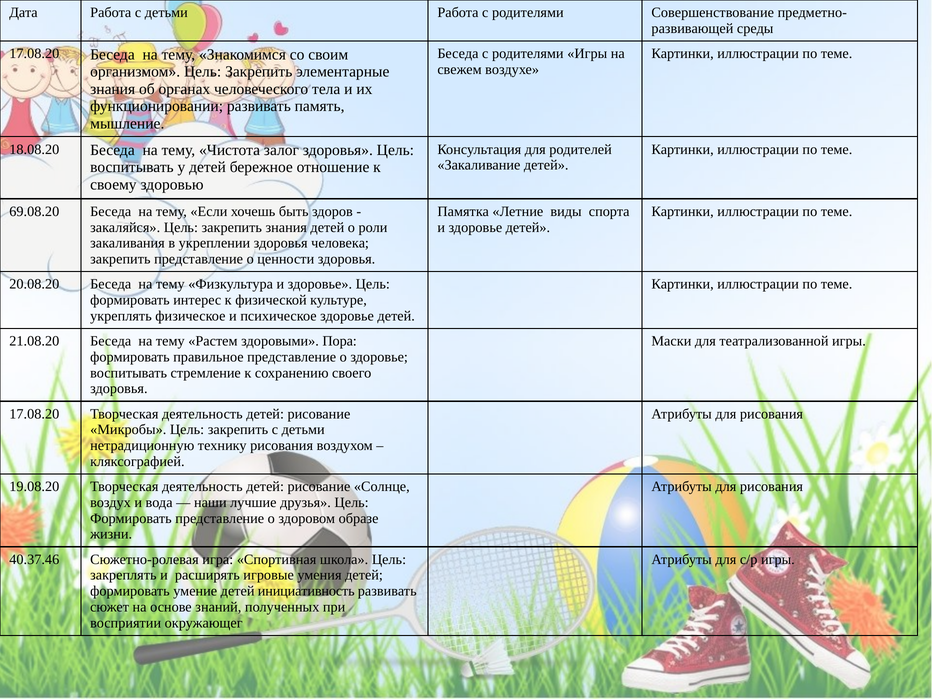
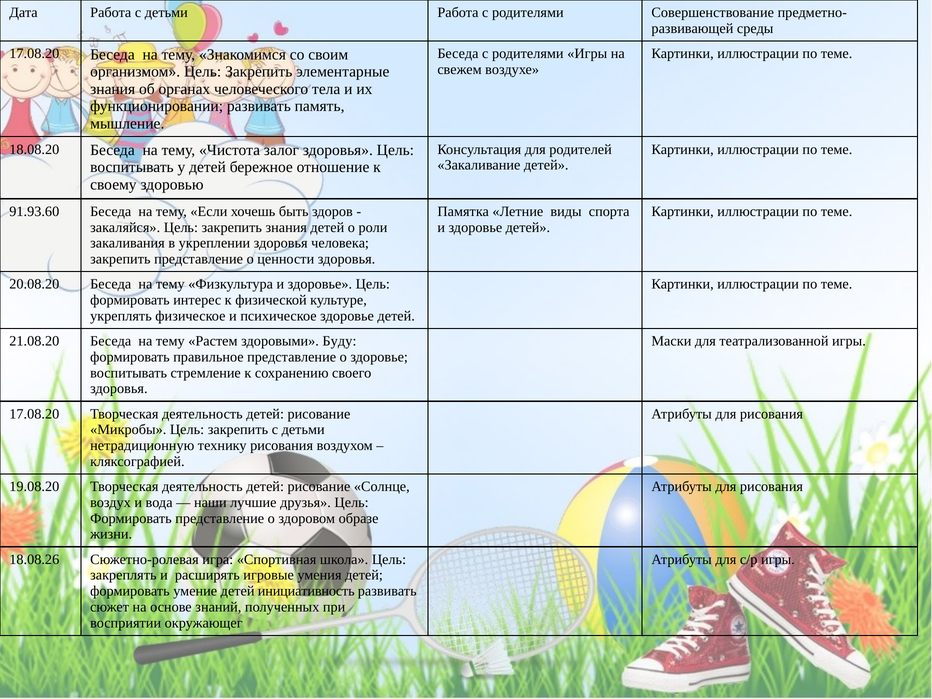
69.08.20: 69.08.20 -> 91.93.60
Пора: Пора -> Буду
40.37.46: 40.37.46 -> 18.08.26
